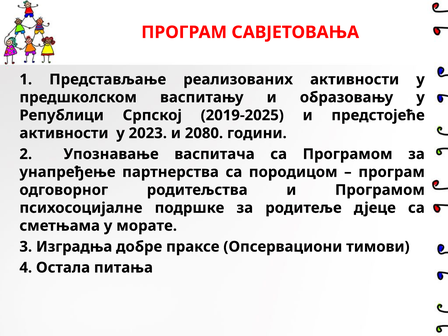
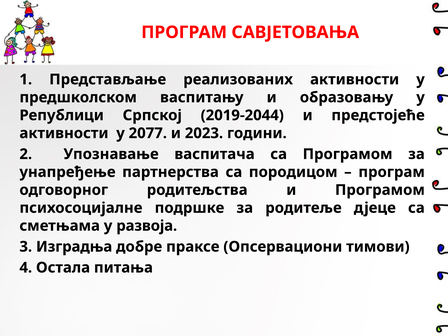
2019-2025: 2019-2025 -> 2019-2044
2023: 2023 -> 2077
2080: 2080 -> 2023
морате: морате -> развоја
